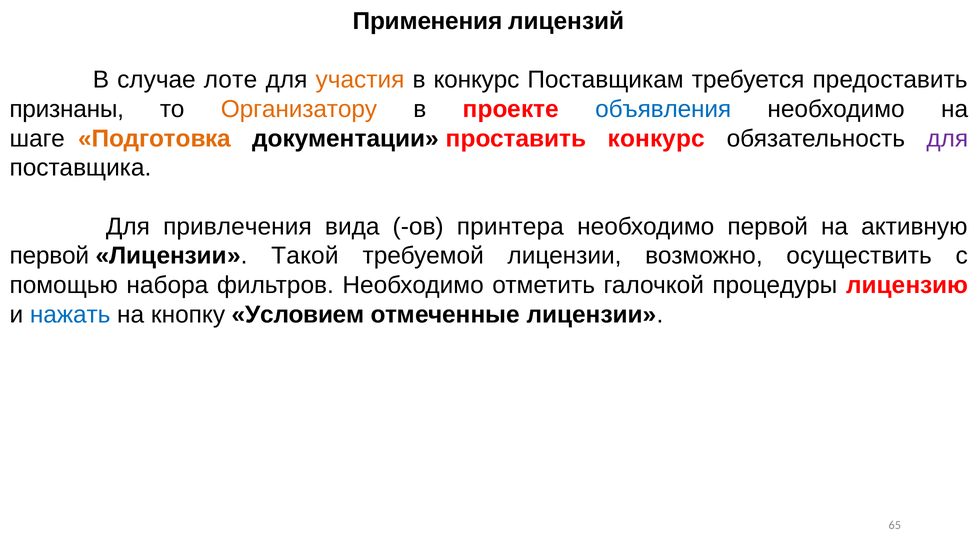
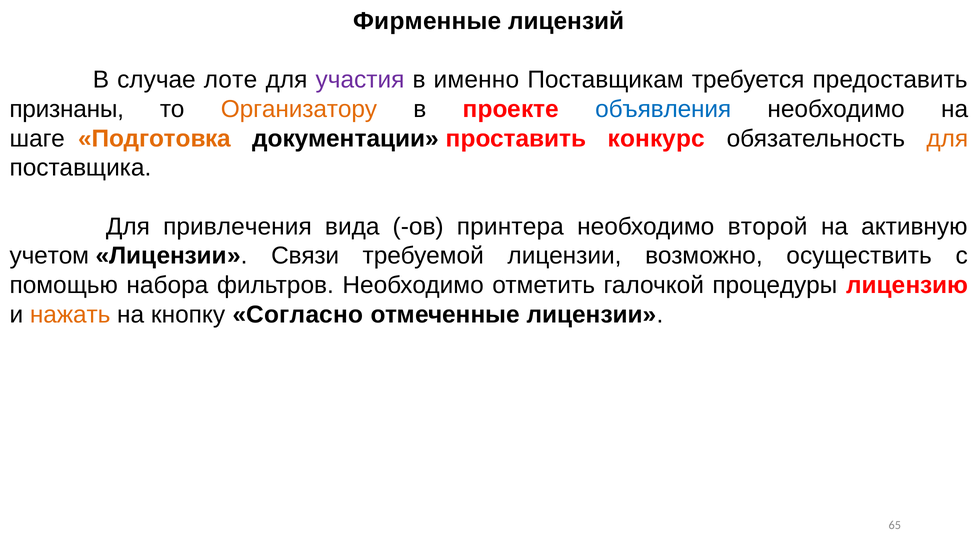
Применения: Применения -> Фирменные
участия colour: orange -> purple
в конкурс: конкурс -> именно
для at (947, 139) colour: purple -> orange
необходимо первой: первой -> второй
первой at (49, 256): первой -> учетом
Такой: Такой -> Связи
нажать colour: blue -> orange
Условием: Условием -> Согласно
